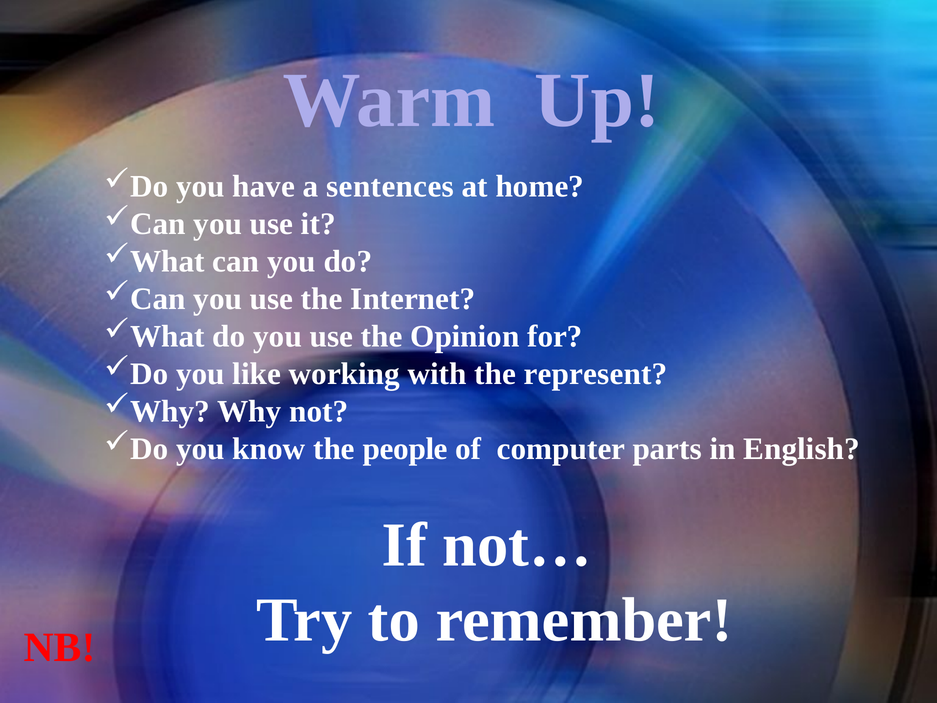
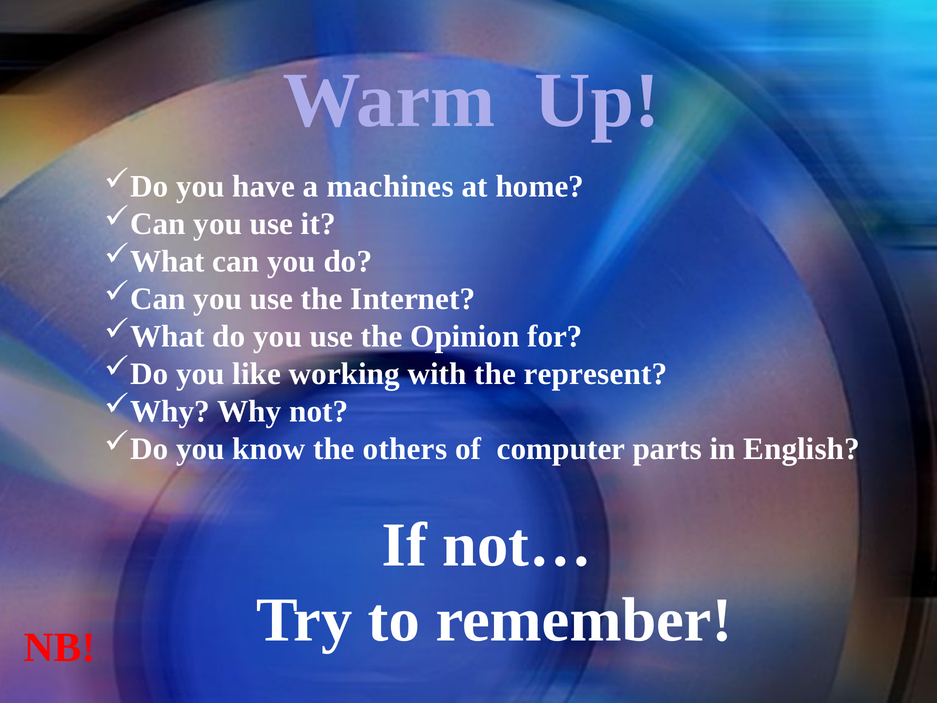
sentences: sentences -> machines
people: people -> others
